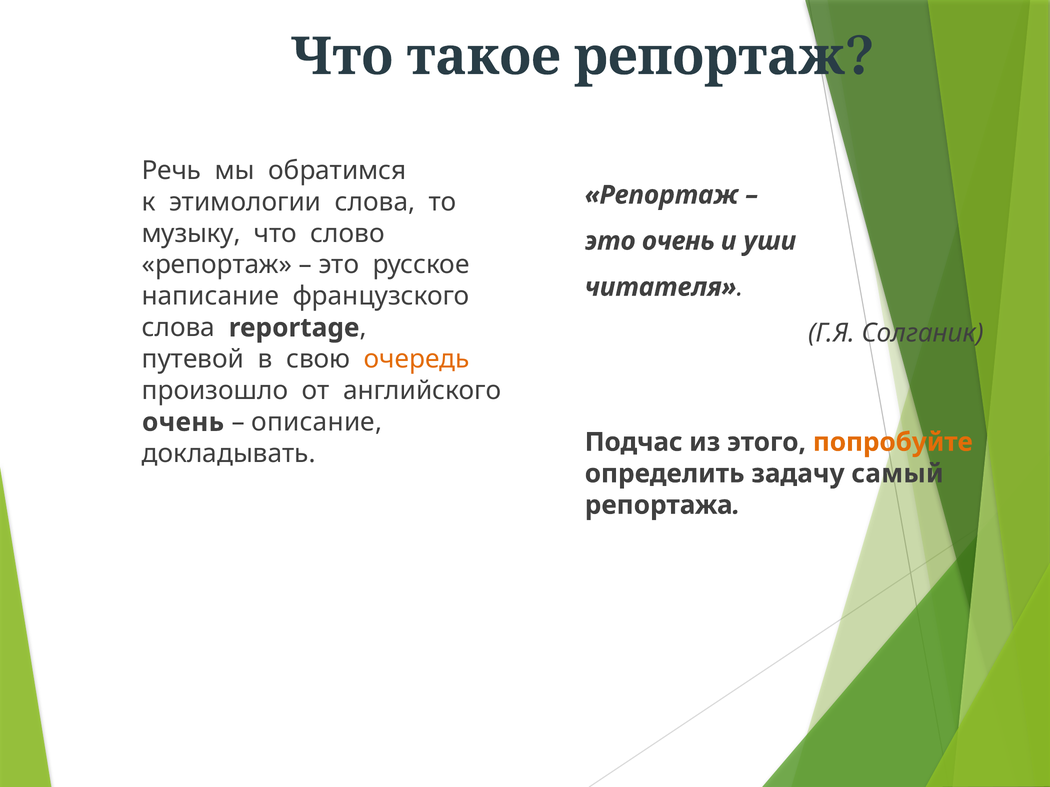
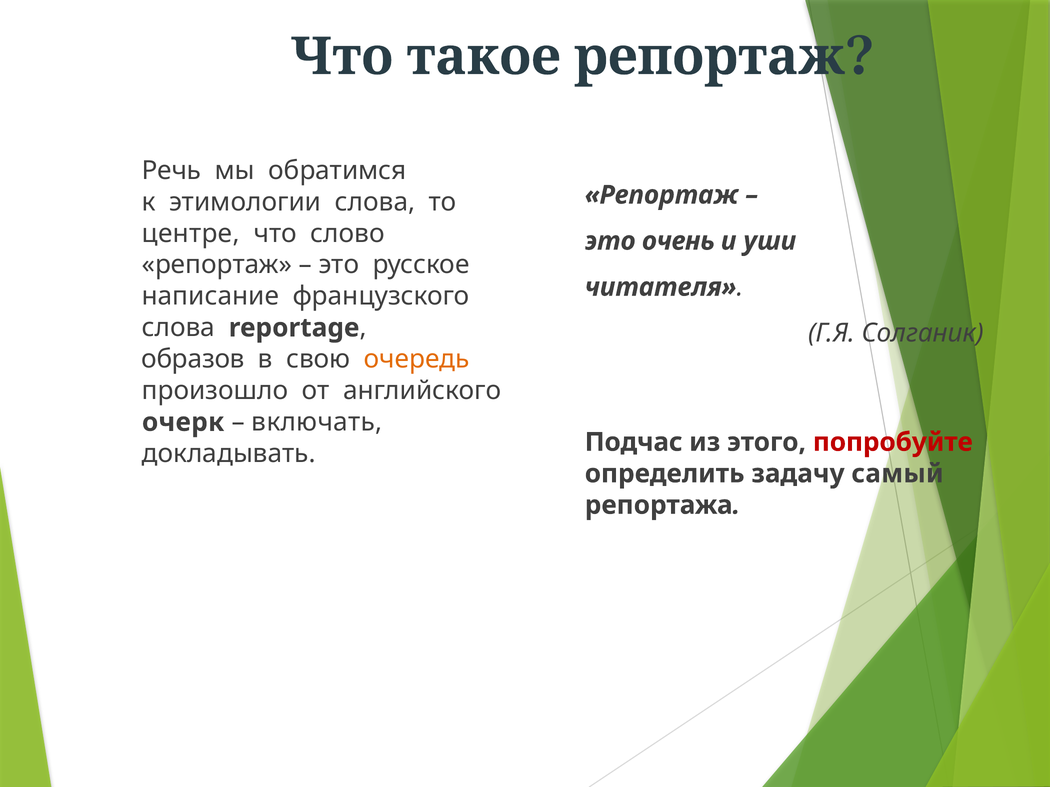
музыку: музыку -> центре
путевой: путевой -> образов
очень at (183, 422): очень -> очерк
описание: описание -> включать
попробуйте colour: orange -> red
